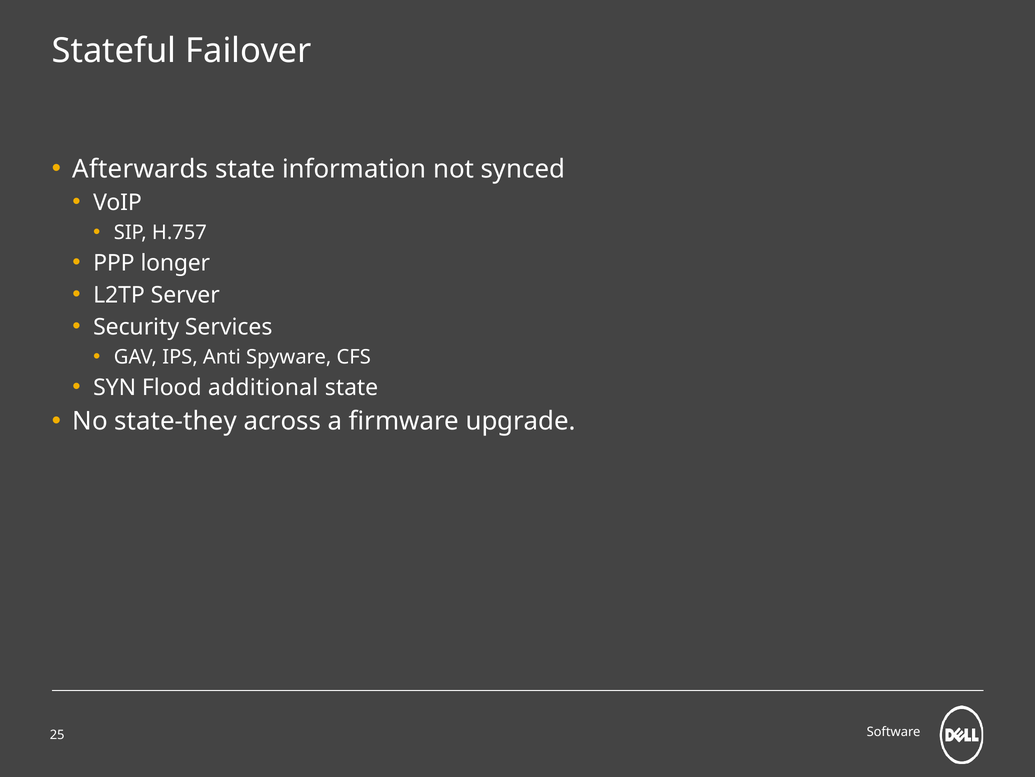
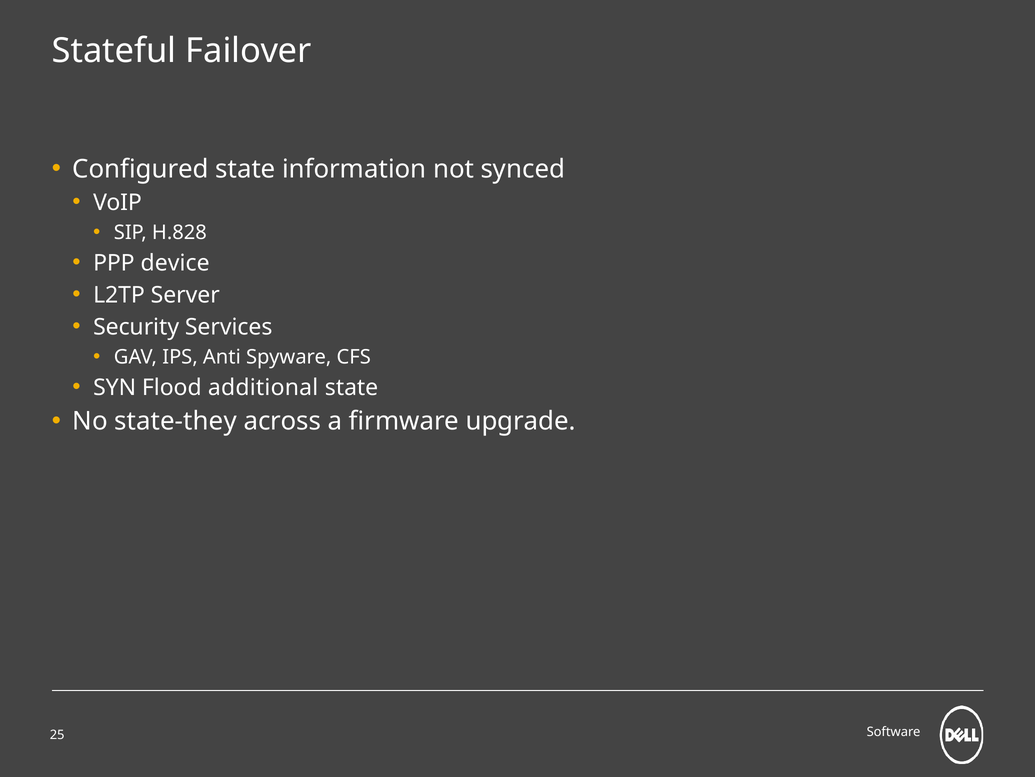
Afterwards: Afterwards -> Configured
H.757: H.757 -> H.828
longer: longer -> device
